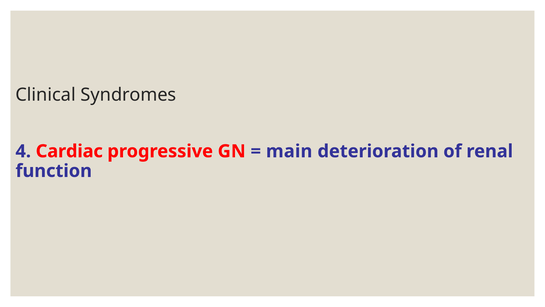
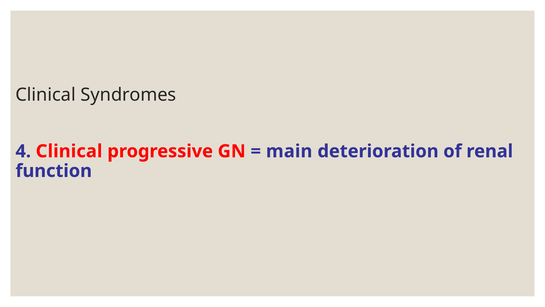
4 Cardiac: Cardiac -> Clinical
